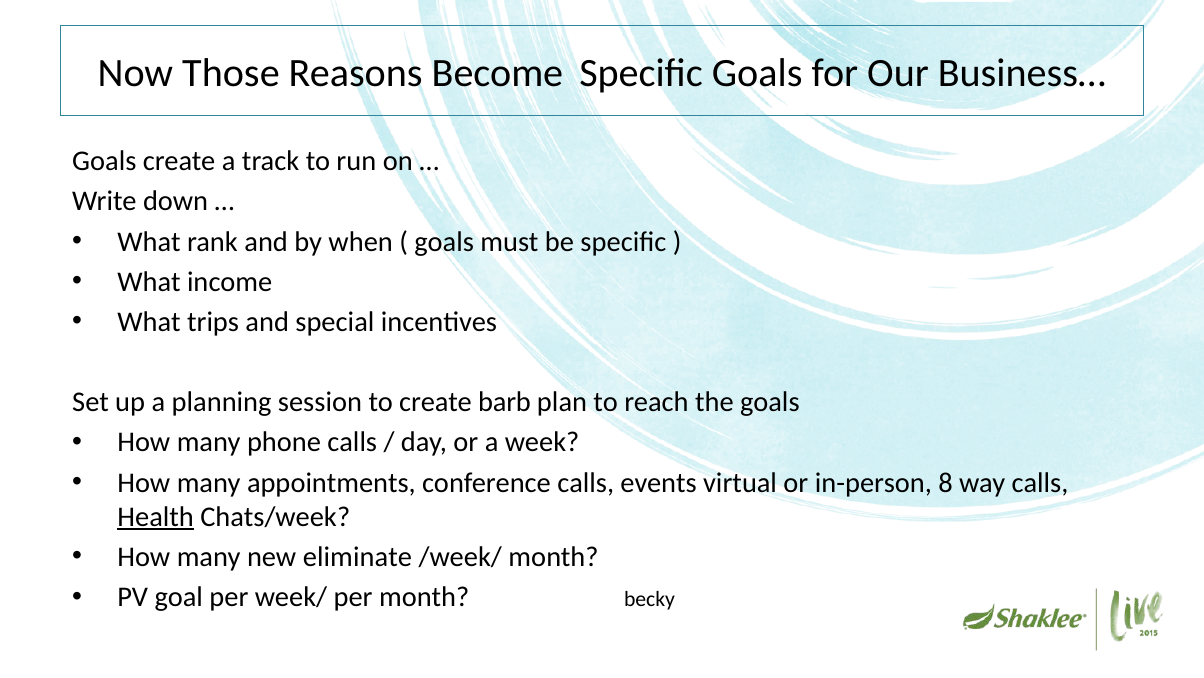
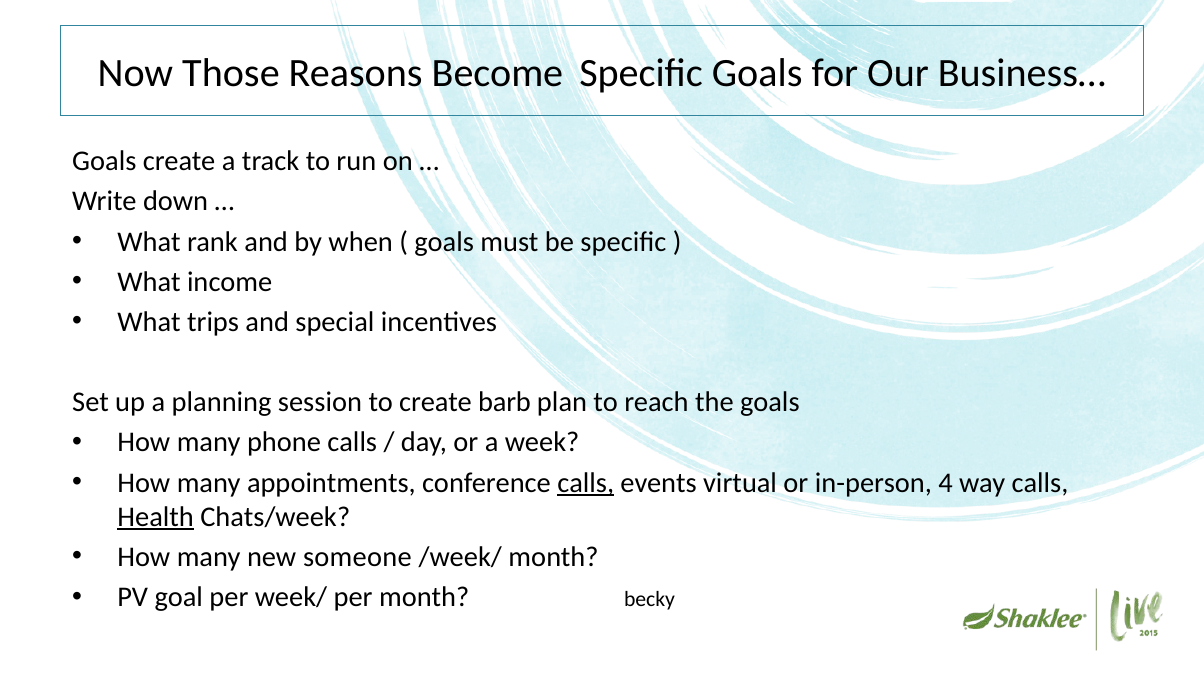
calls at (586, 482) underline: none -> present
8: 8 -> 4
eliminate: eliminate -> someone
